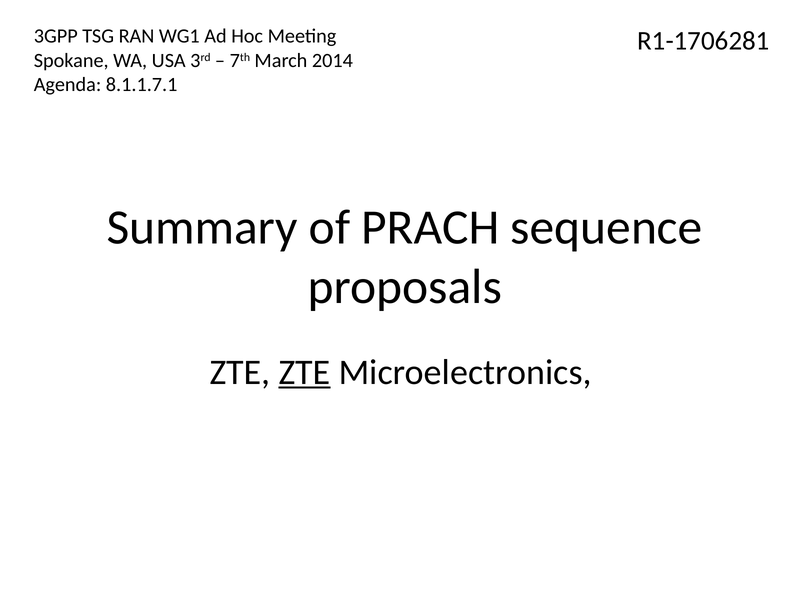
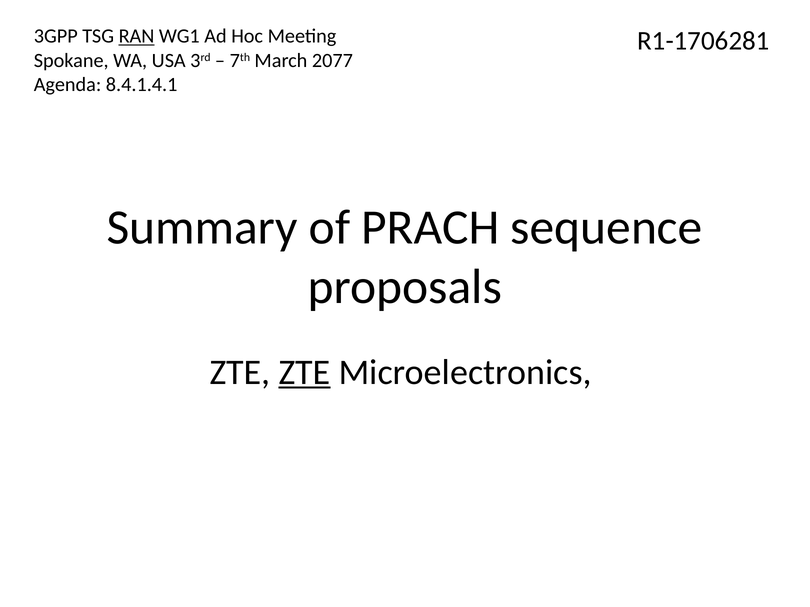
RAN underline: none -> present
2014: 2014 -> 2077
8.1.1.7.1: 8.1.1.7.1 -> 8.4.1.4.1
